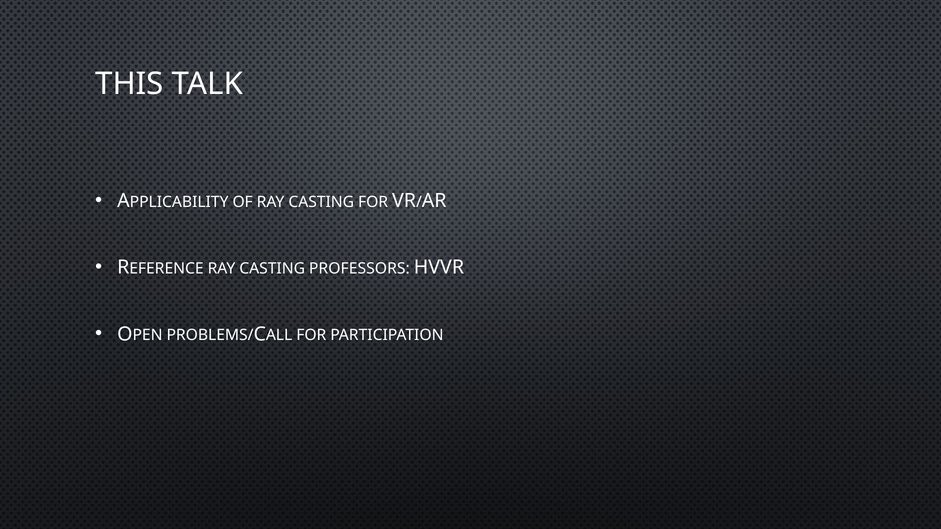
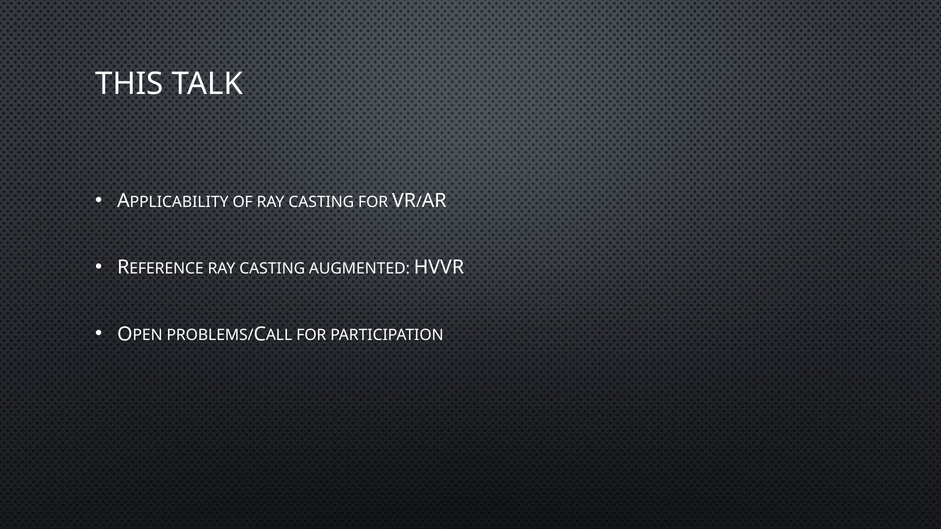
PROFESSORS: PROFESSORS -> AUGMENTED
